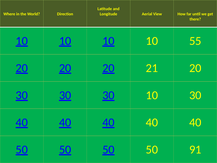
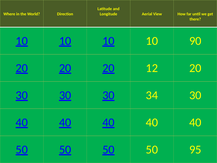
55: 55 -> 90
21: 21 -> 12
10 at (152, 95): 10 -> 34
91: 91 -> 95
